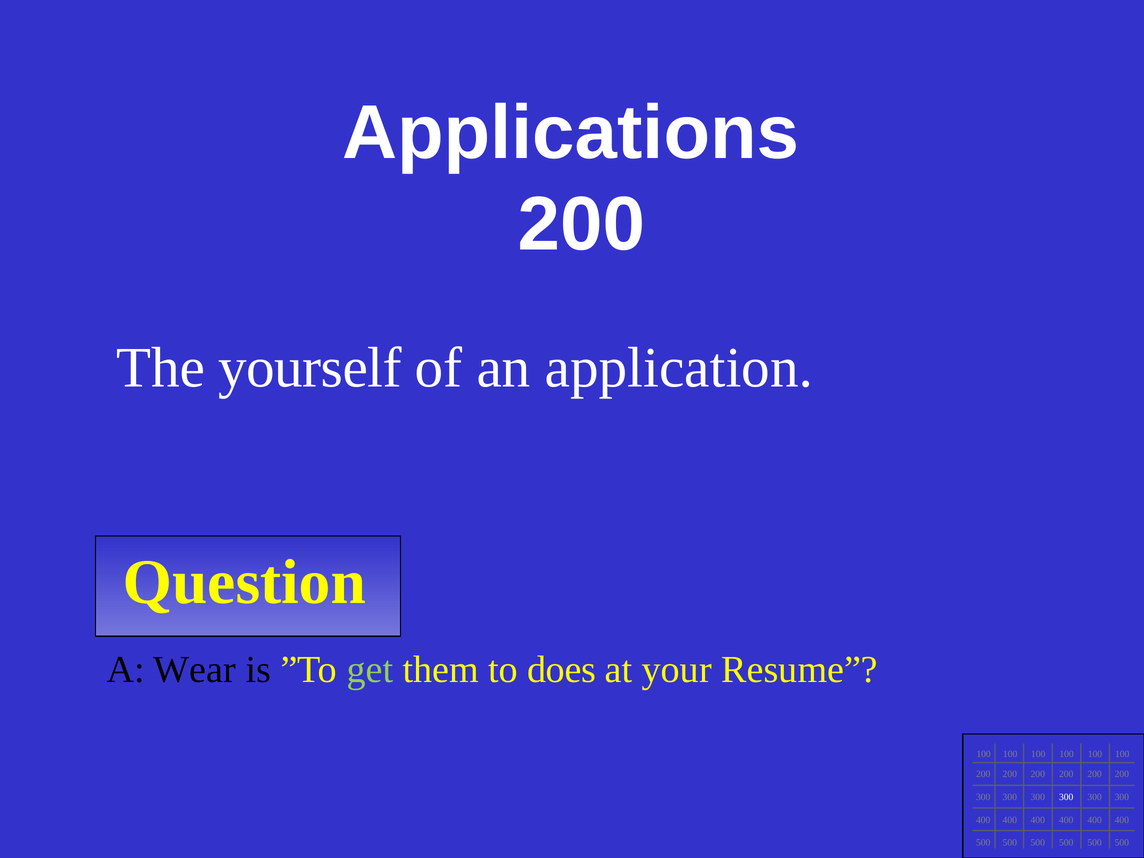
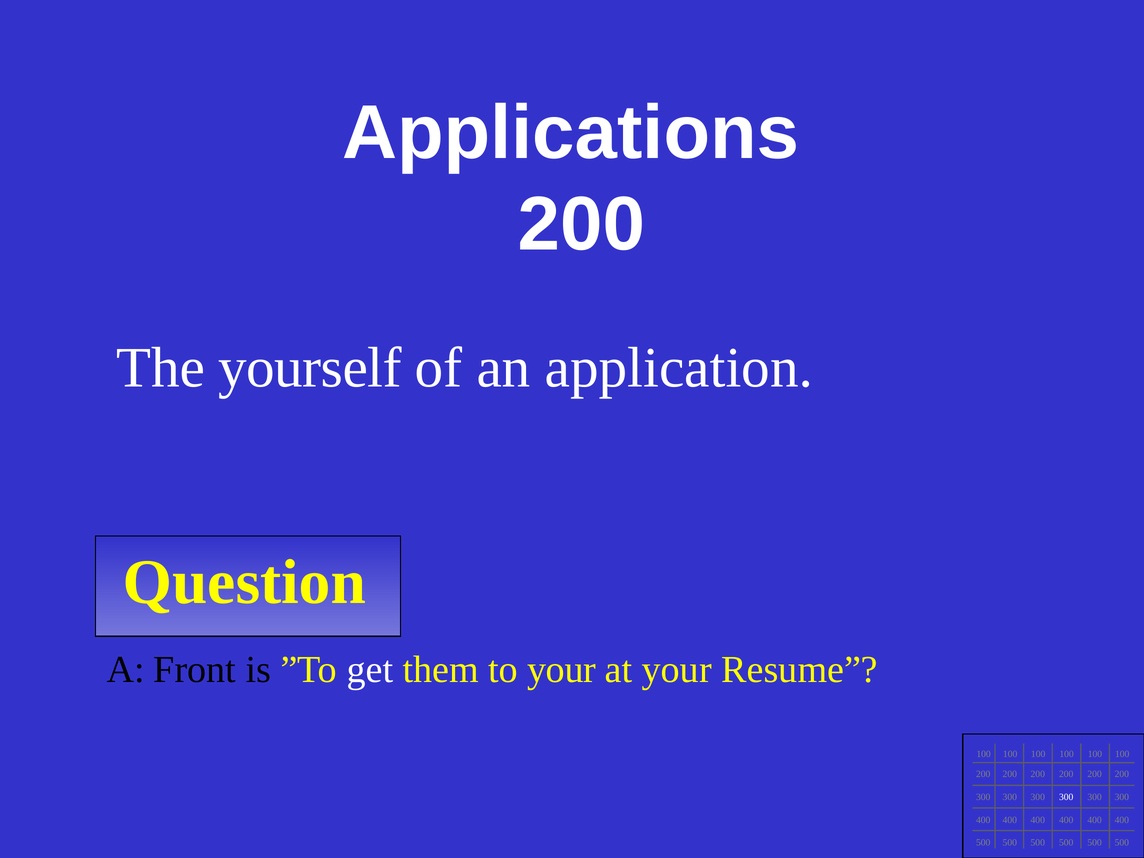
Wear: Wear -> Front
get colour: light green -> white
to does: does -> your
